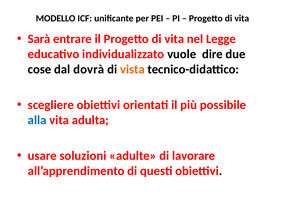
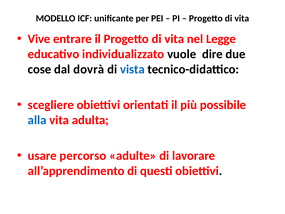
Sarà: Sarà -> Vive
vista colour: orange -> blue
soluzioni: soluzioni -> percorso
